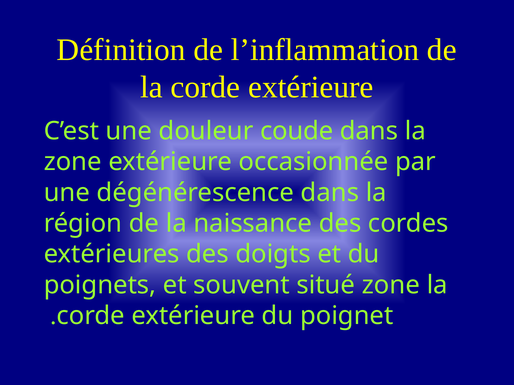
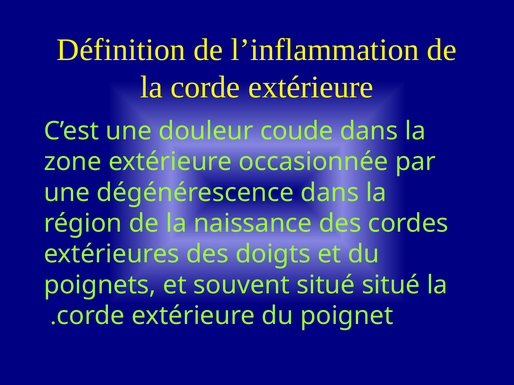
situé zone: zone -> situé
